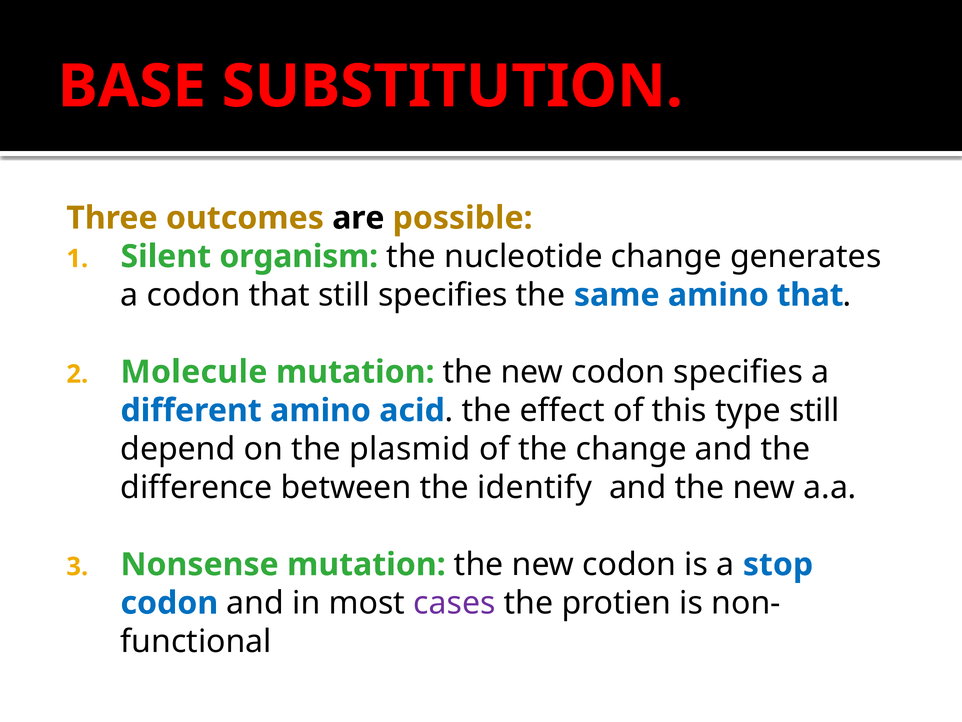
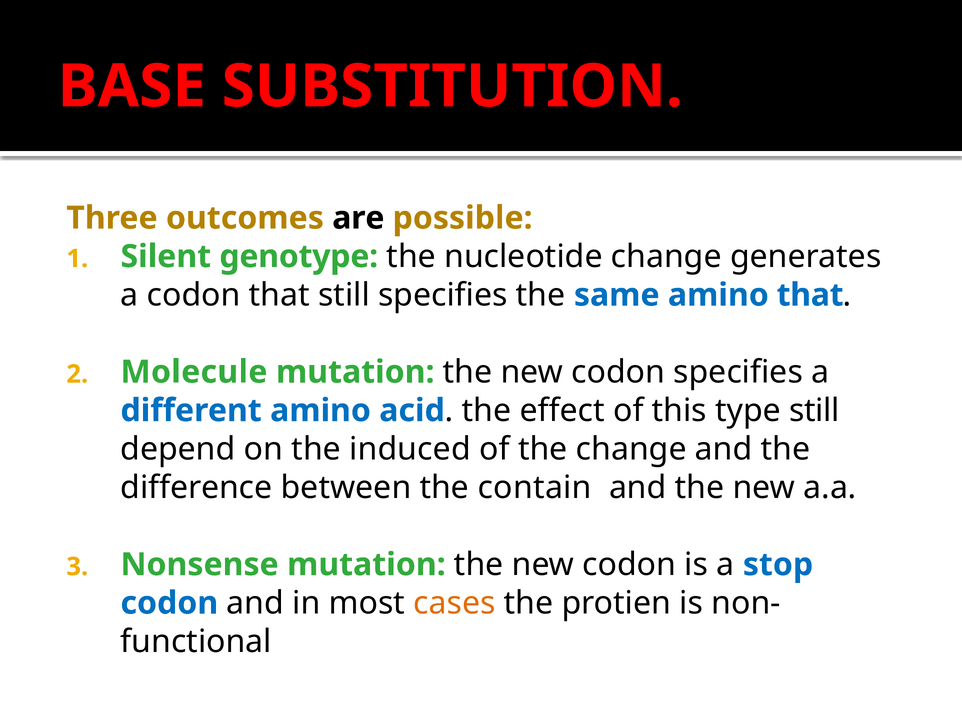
organism: organism -> genotype
plasmid: plasmid -> induced
identify: identify -> contain
cases colour: purple -> orange
